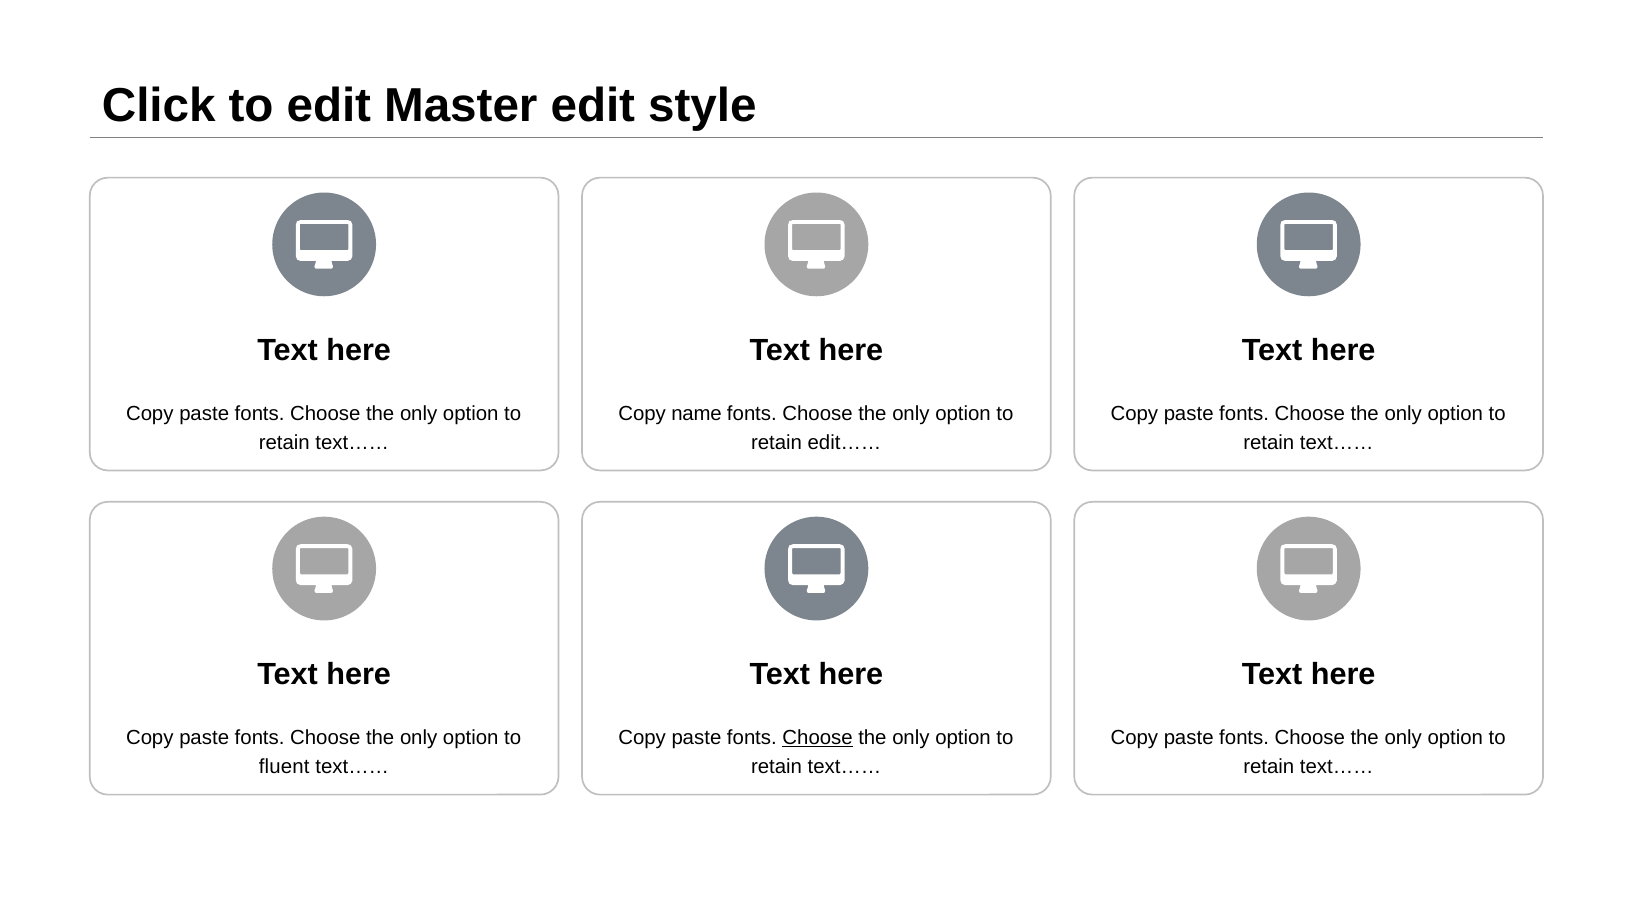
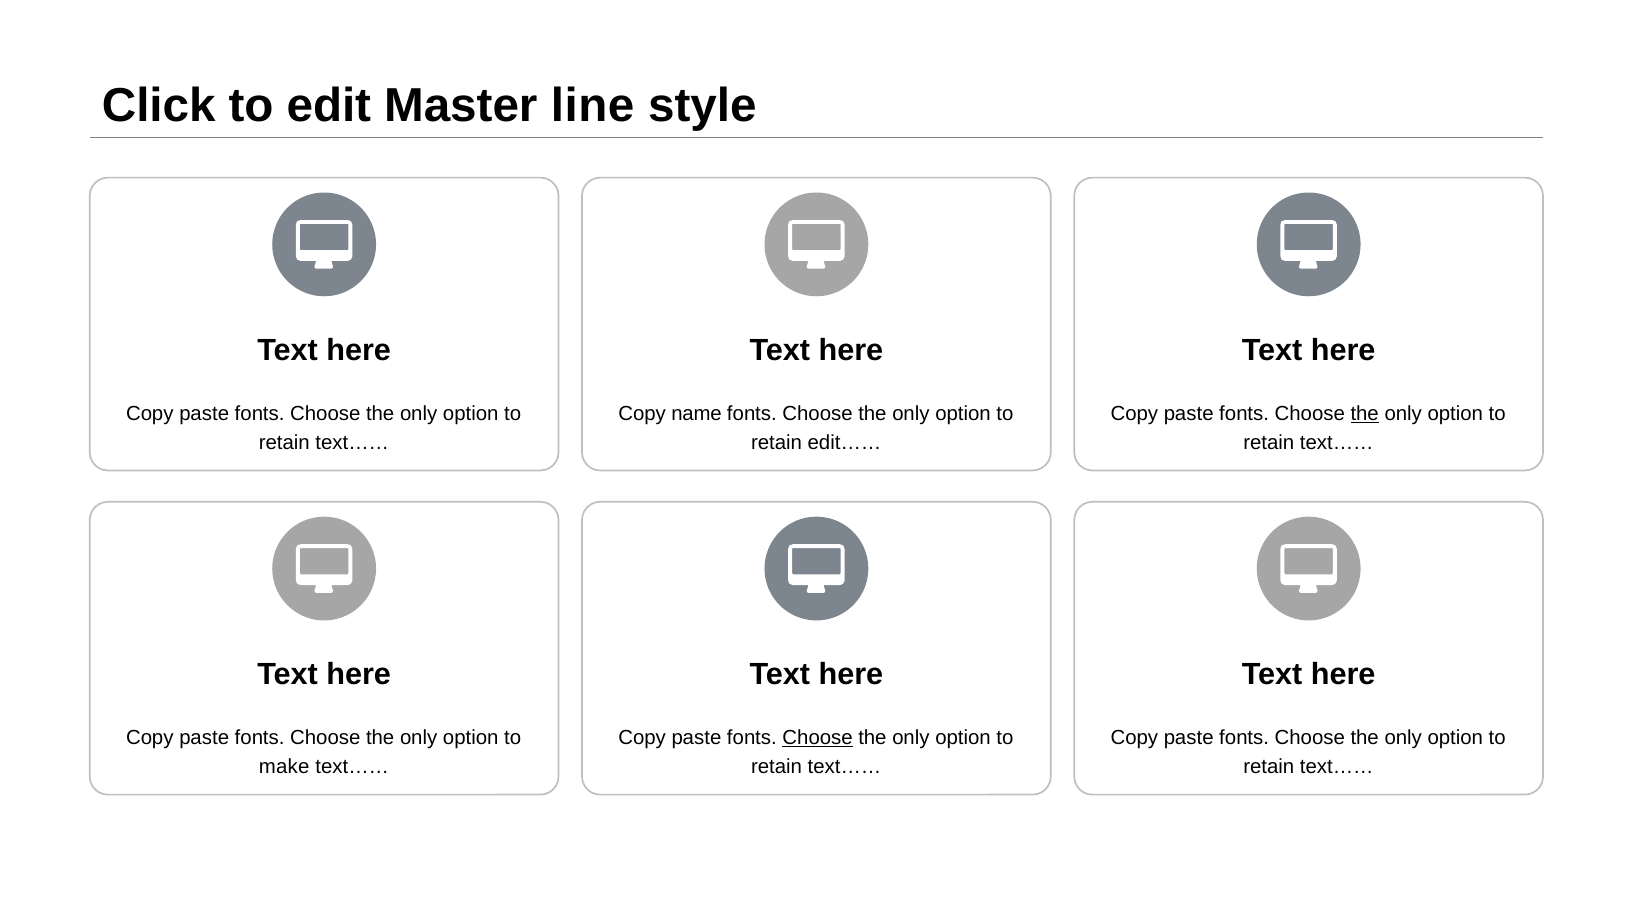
Master edit: edit -> line
the at (1365, 414) underline: none -> present
fluent: fluent -> make
